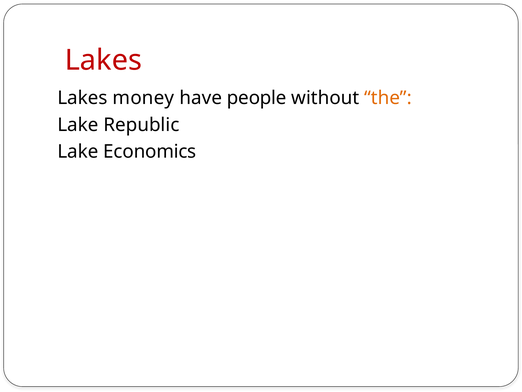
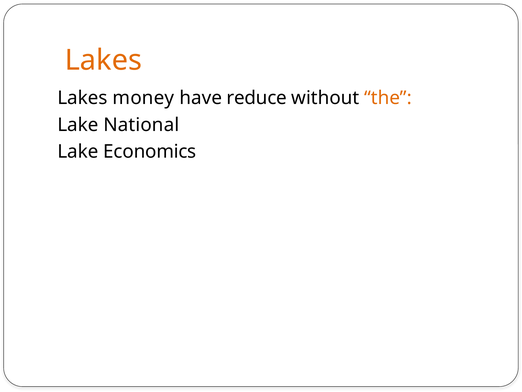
Lakes at (103, 60) colour: red -> orange
people: people -> reduce
Republic: Republic -> National
